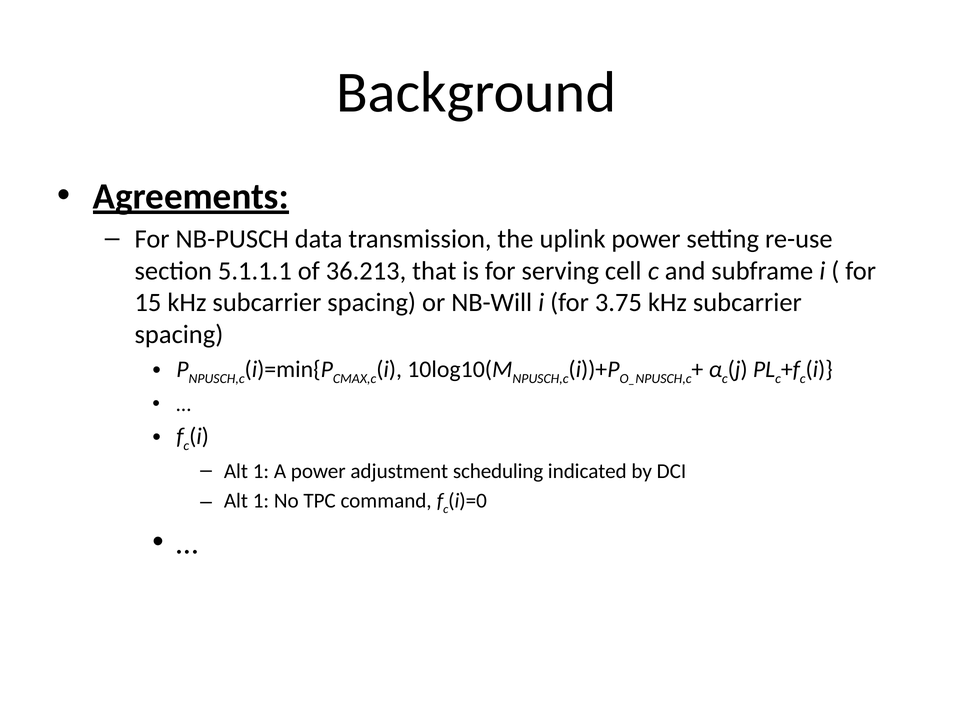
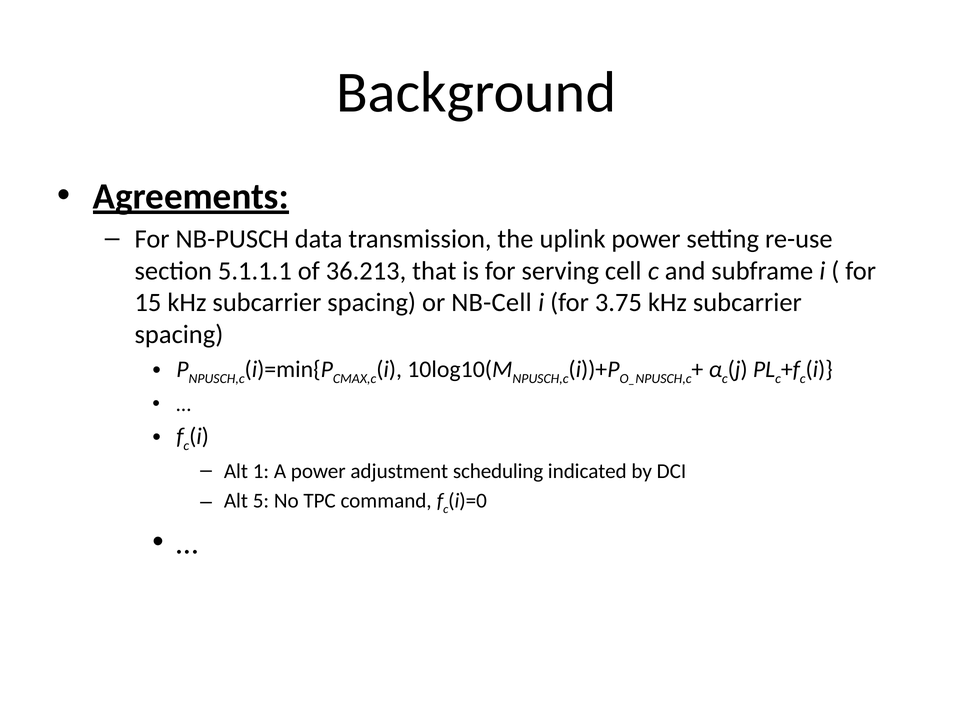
NB-Will: NB-Will -> NB-Cell
1 at (261, 501): 1 -> 5
